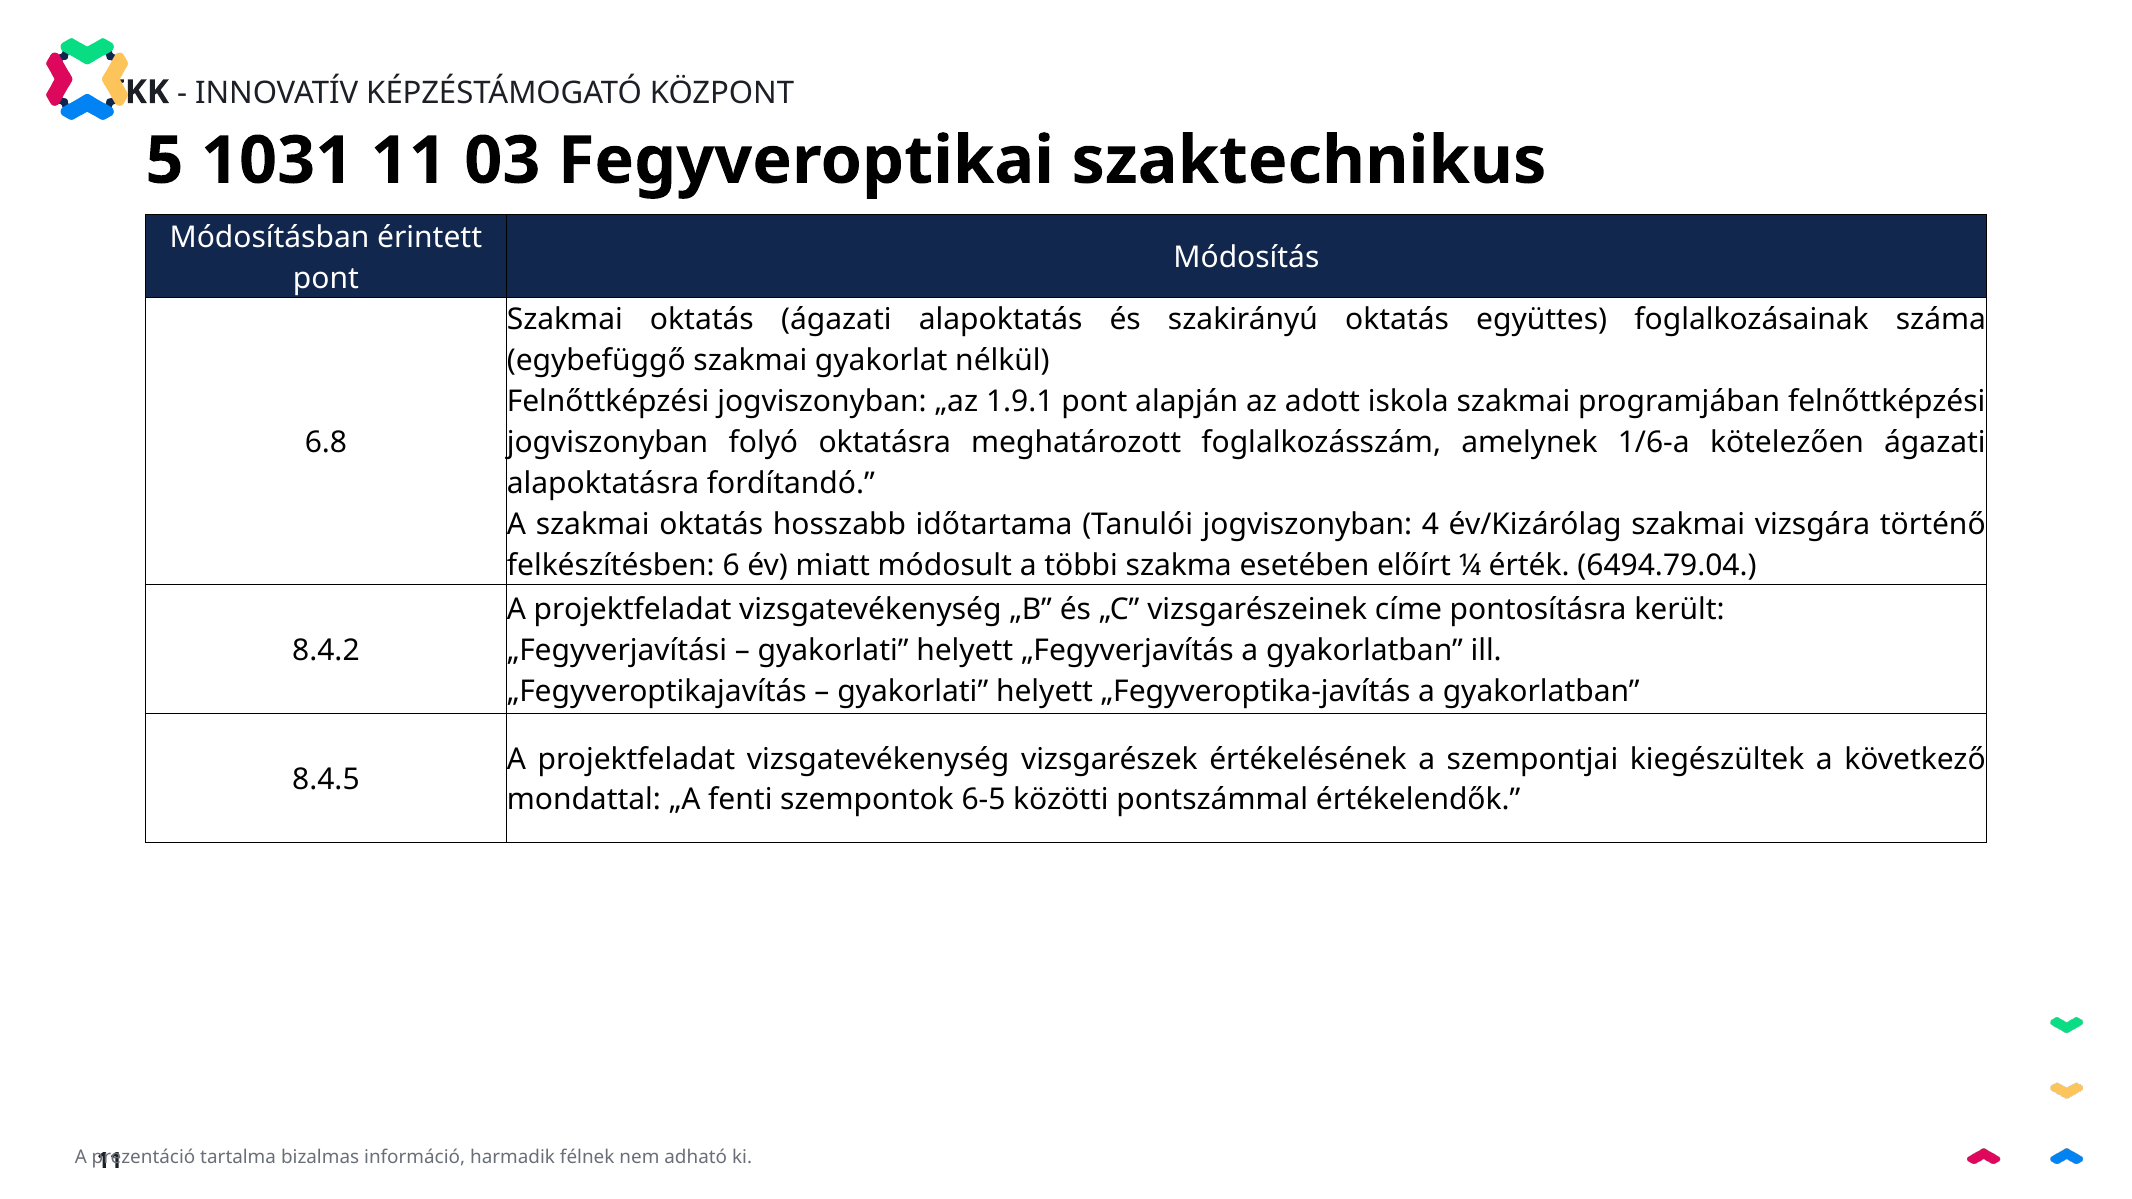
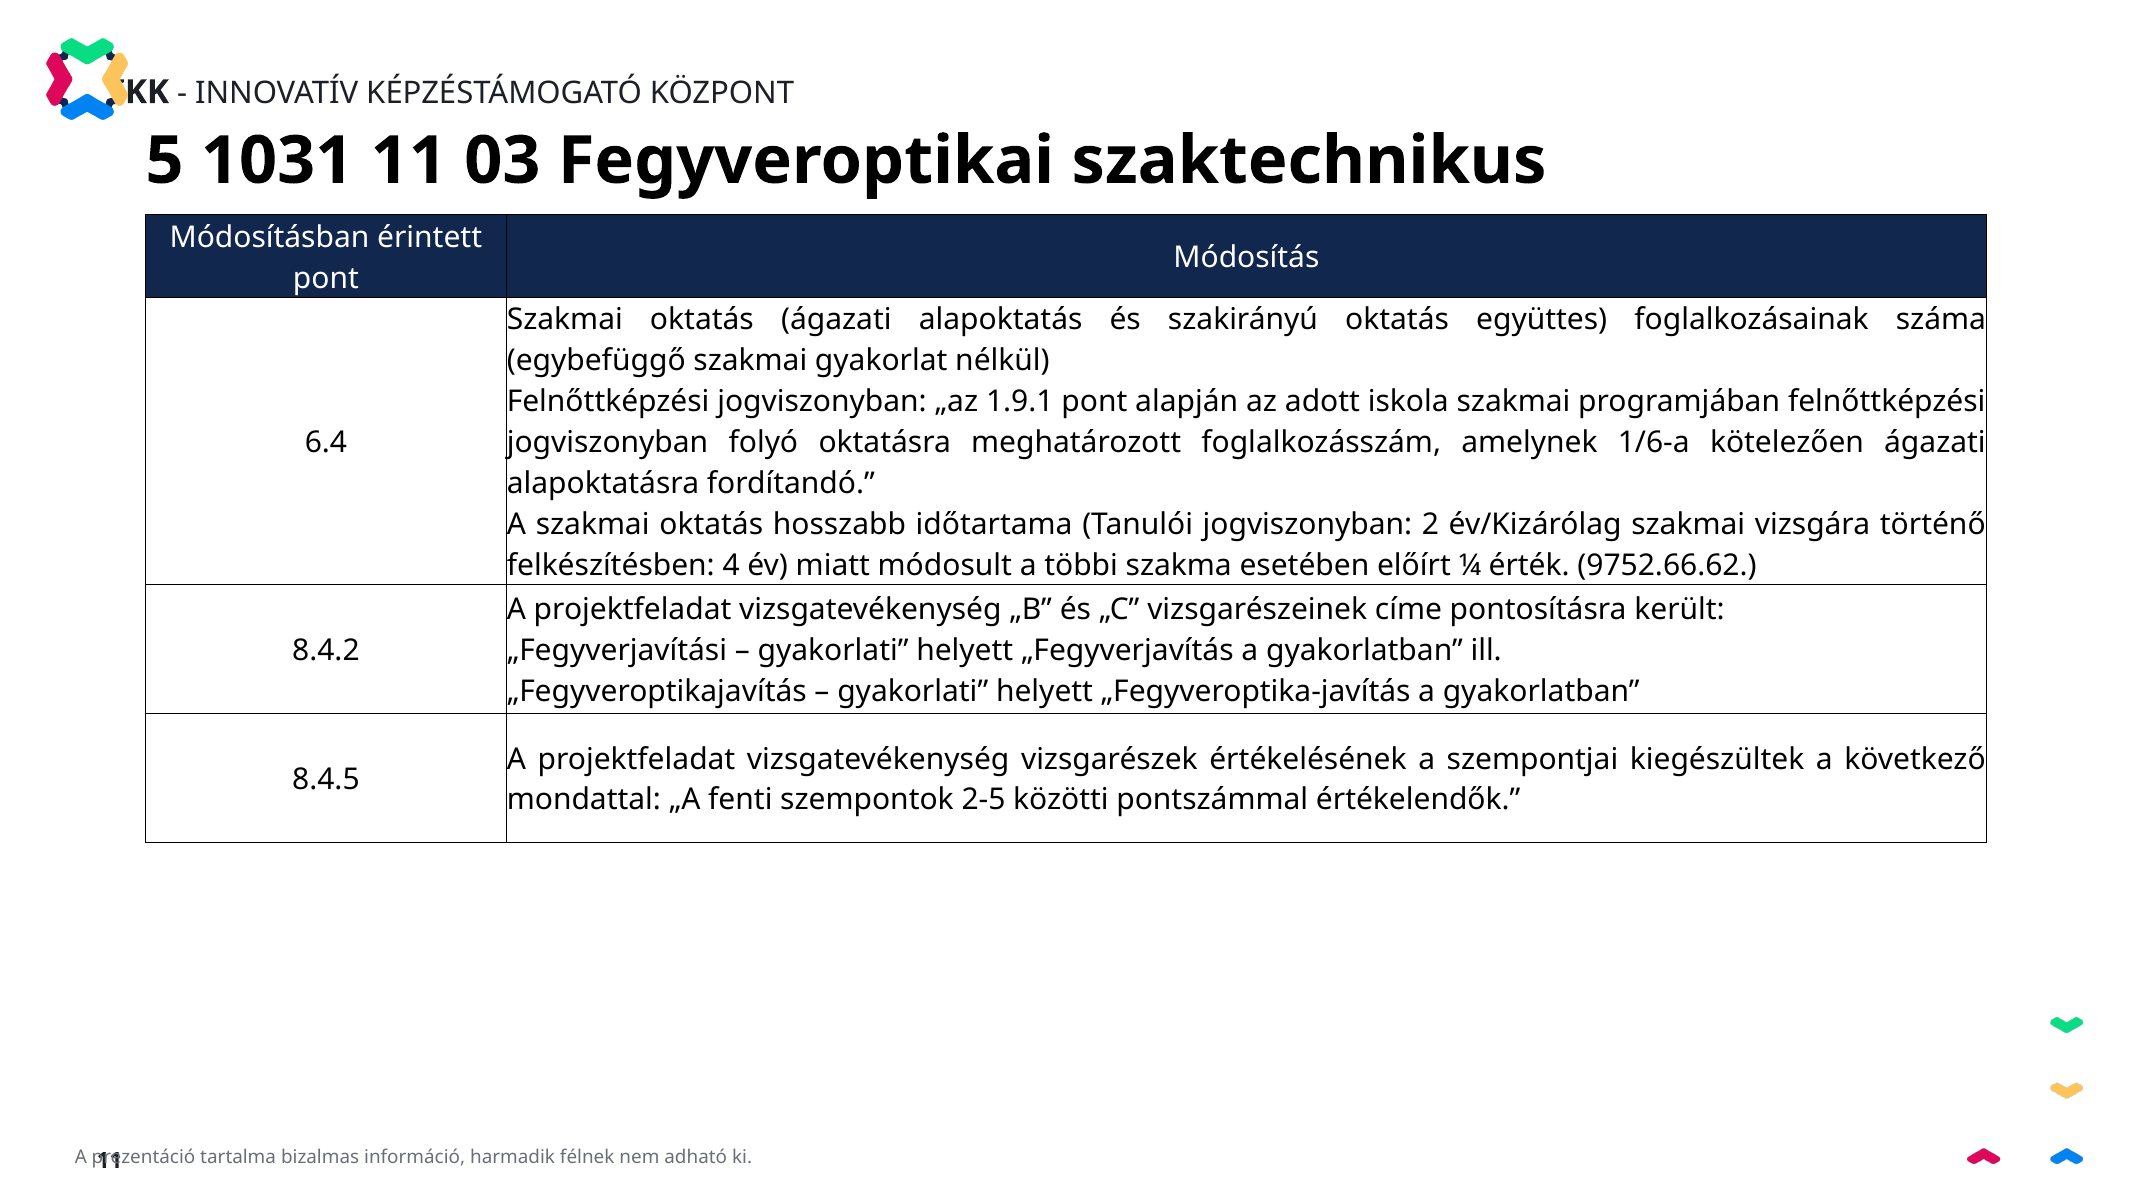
6.8: 6.8 -> 6.4
4: 4 -> 2
6: 6 -> 4
6494.79.04: 6494.79.04 -> 9752.66.62
6-5: 6-5 -> 2-5
